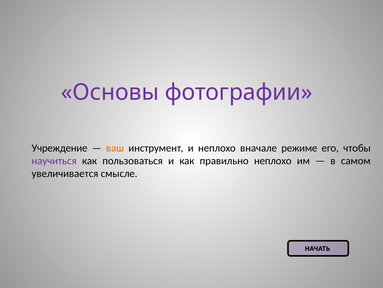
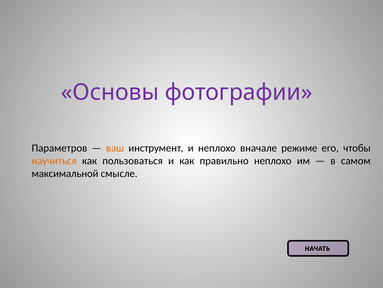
Учреждение: Учреждение -> Параметров
научиться colour: purple -> orange
увеличивается: увеличивается -> максимальной
